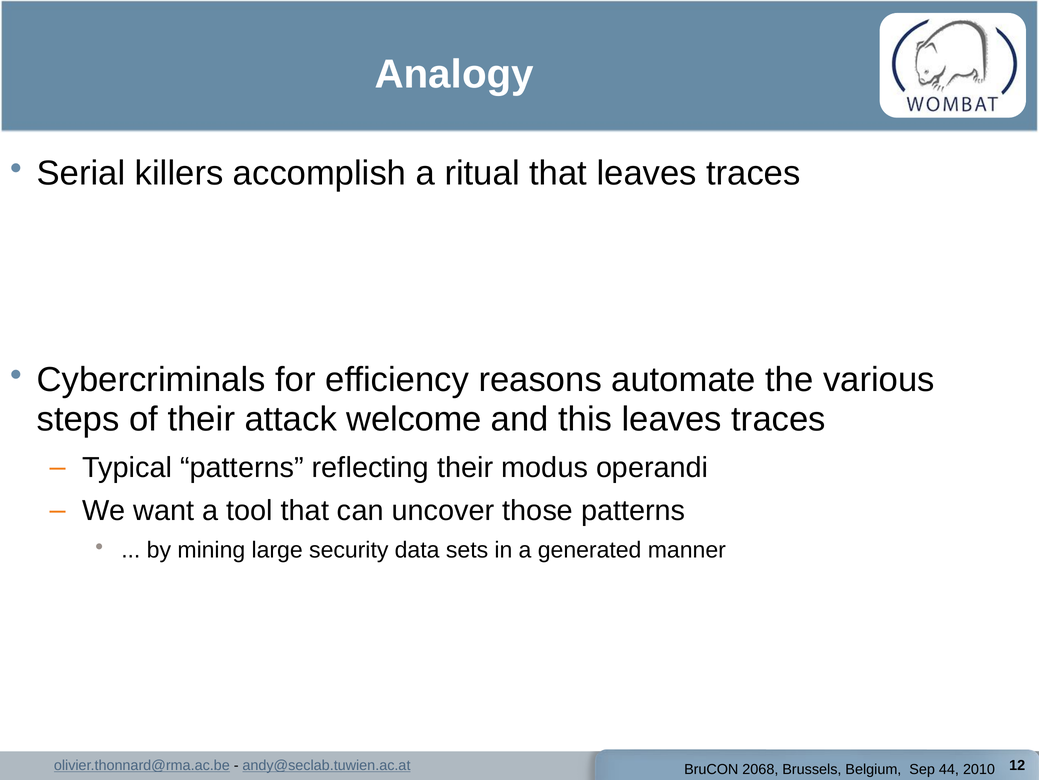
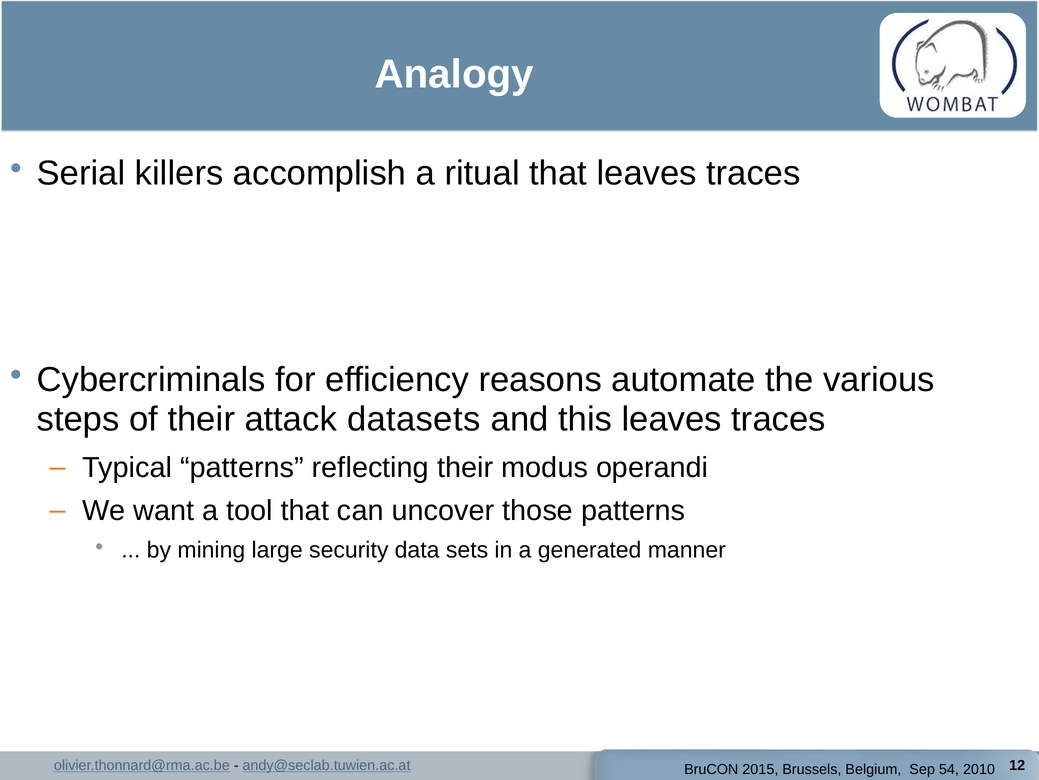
welcome: welcome -> datasets
2068: 2068 -> 2015
44: 44 -> 54
